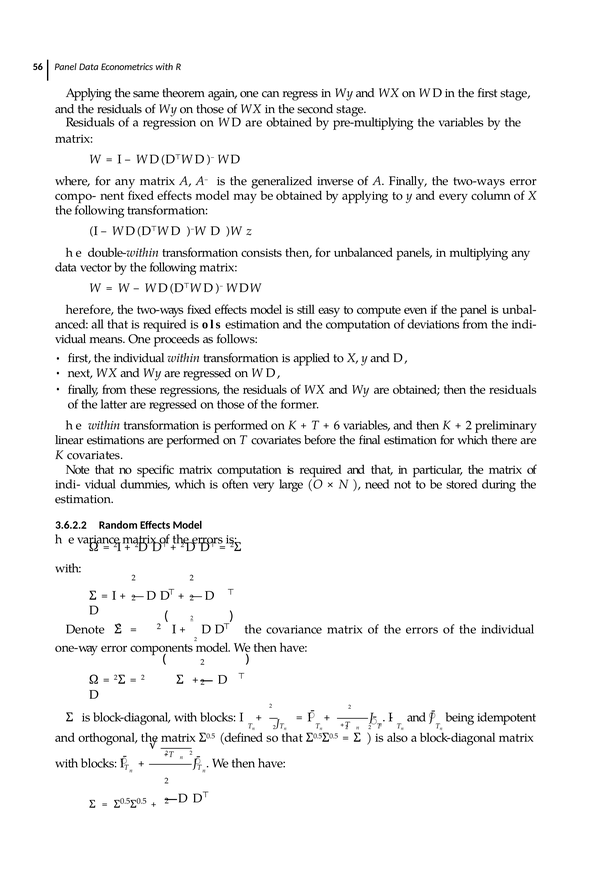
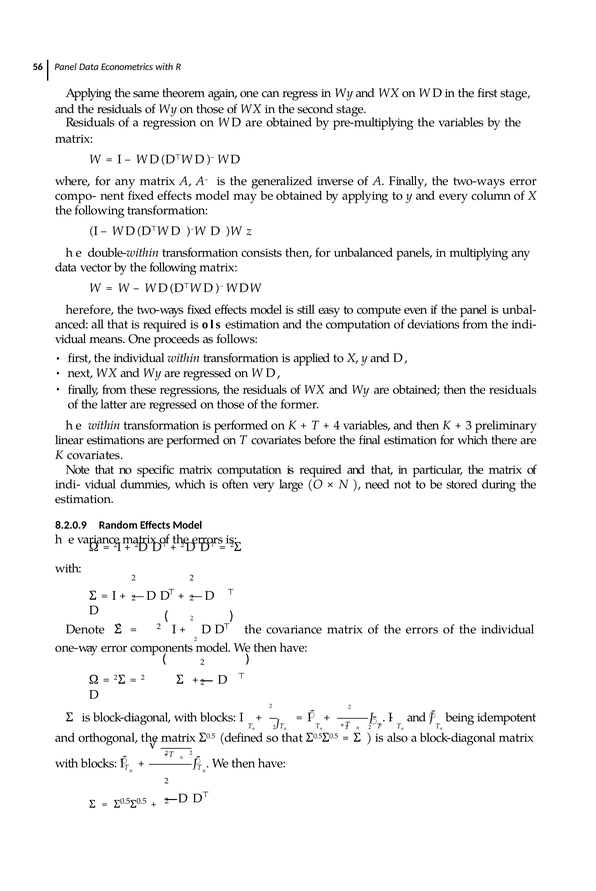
6: 6 -> 4
2 at (469, 425): 2 -> 3
3.6.2.2: 3.6.2.2 -> 8.2.0.9
